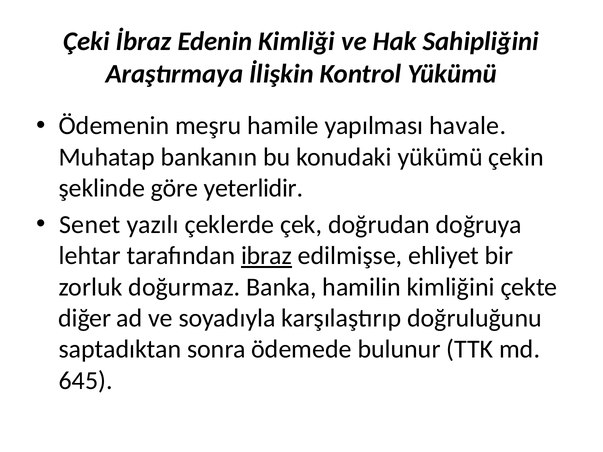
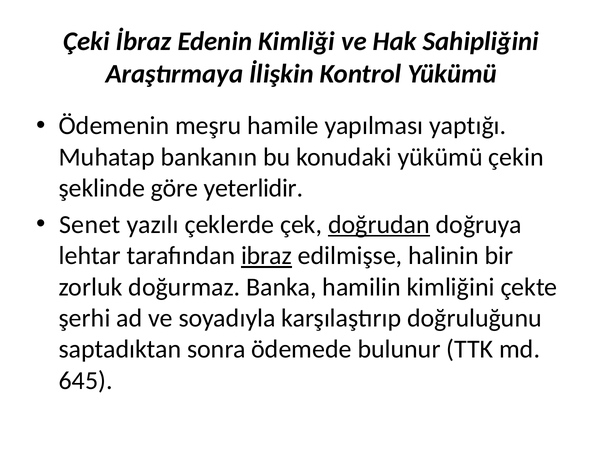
havale: havale -> yaptığı
doğrudan underline: none -> present
ehliyet: ehliyet -> halinin
diğer: diğer -> şerhi
